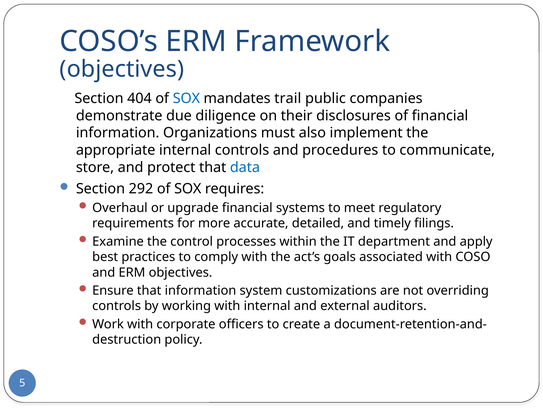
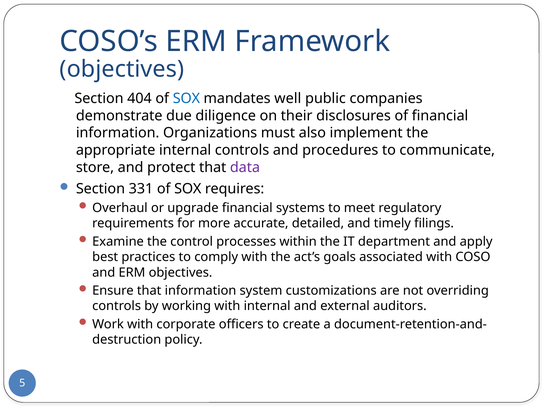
trail: trail -> well
data colour: blue -> purple
292: 292 -> 331
